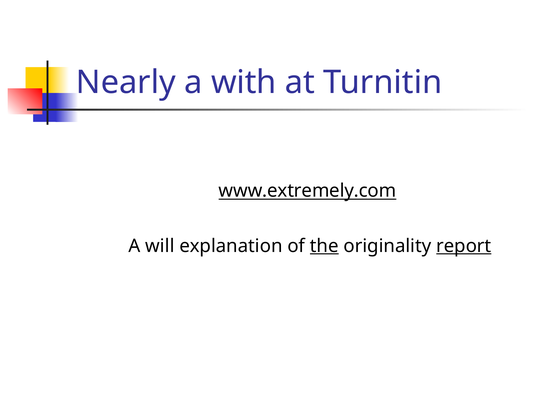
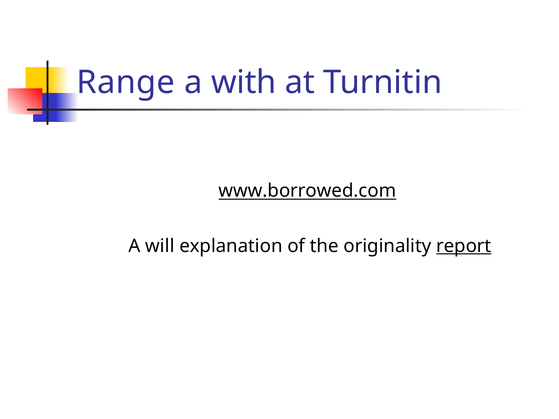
Nearly: Nearly -> Range
www.extremely.com: www.extremely.com -> www.borrowed.com
the underline: present -> none
